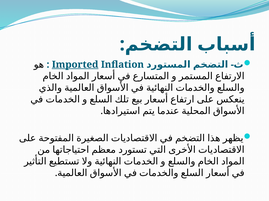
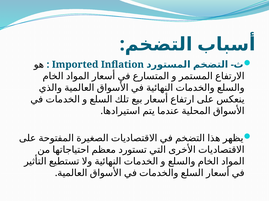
Imported underline: present -> none
